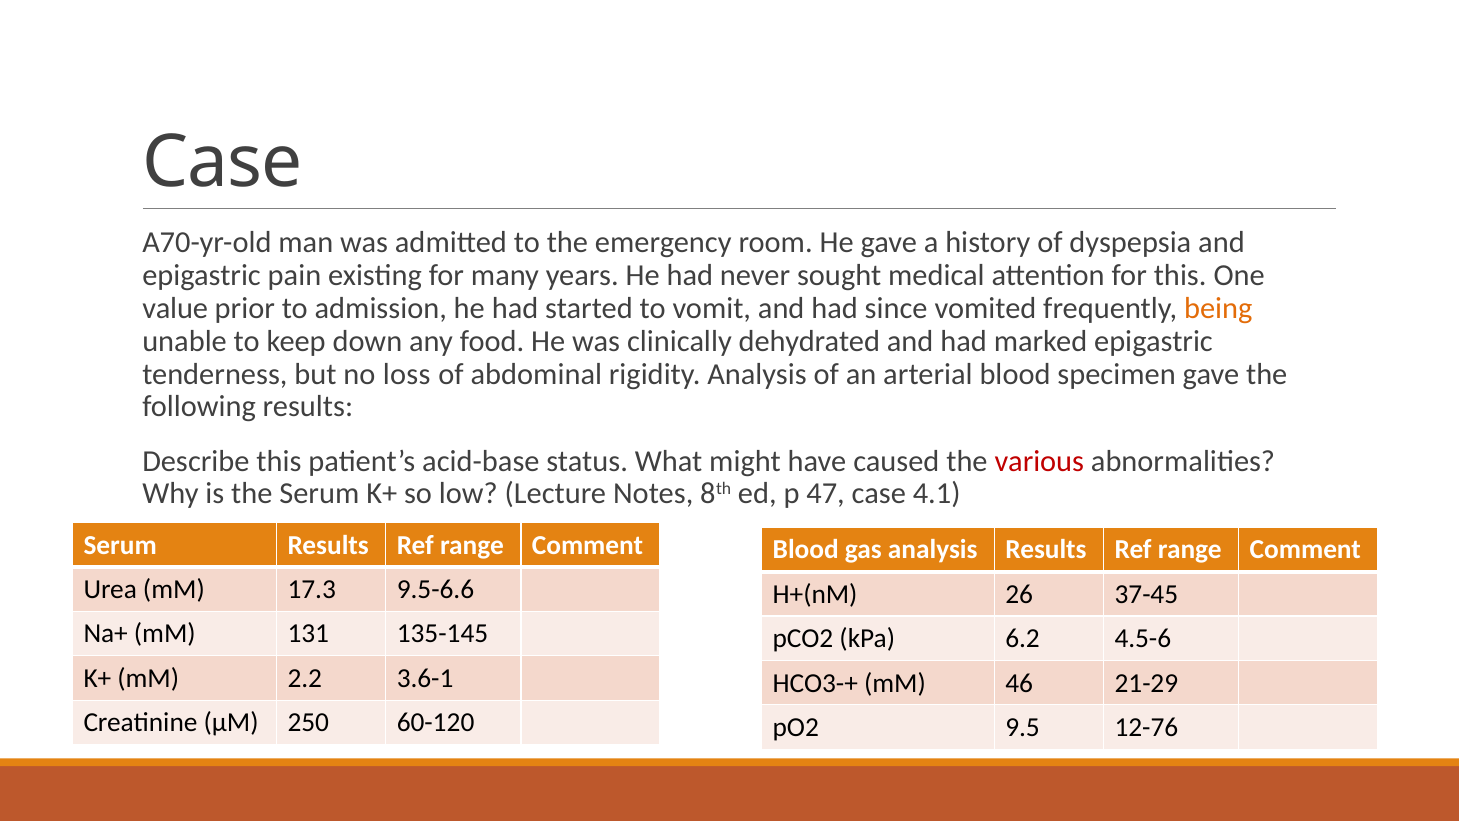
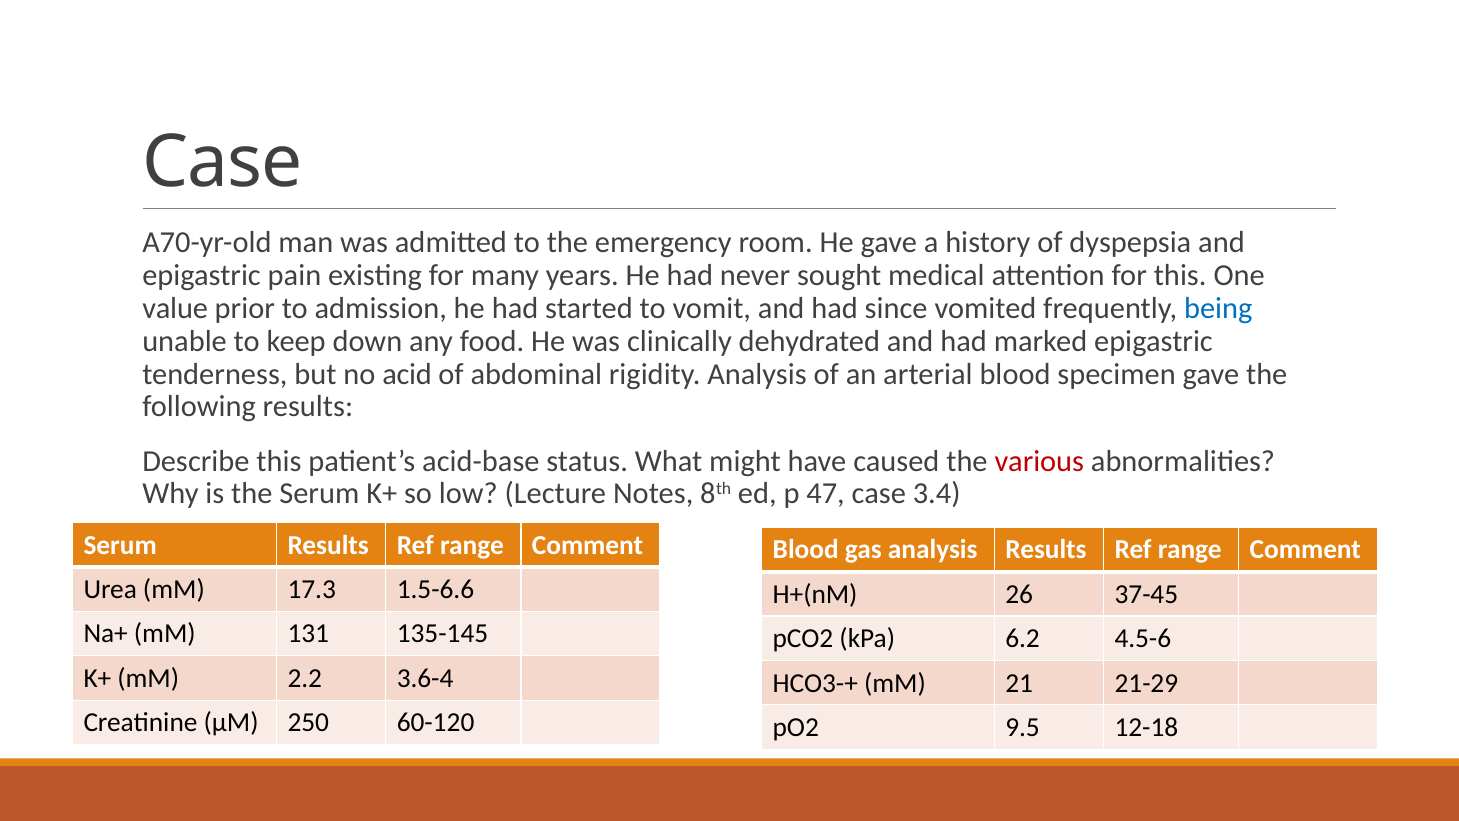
being colour: orange -> blue
loss: loss -> acid
4.1: 4.1 -> 3.4
9.5-6.6: 9.5-6.6 -> 1.5-6.6
3.6-1: 3.6-1 -> 3.6-4
46: 46 -> 21
12-76: 12-76 -> 12-18
